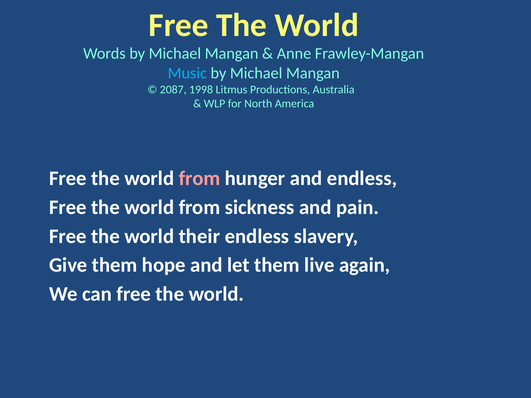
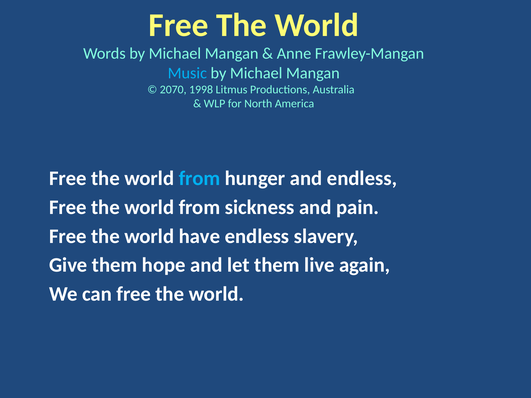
2087: 2087 -> 2070
from at (199, 179) colour: pink -> light blue
their: their -> have
